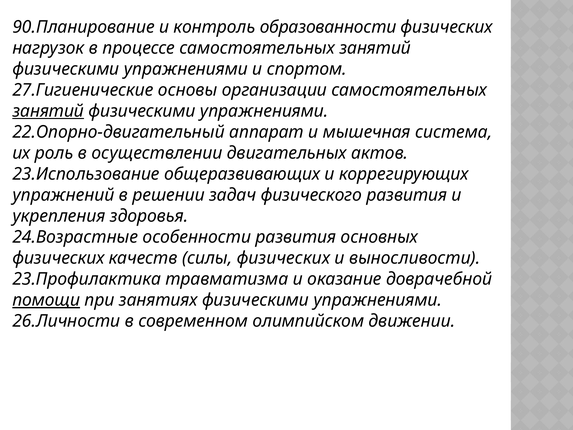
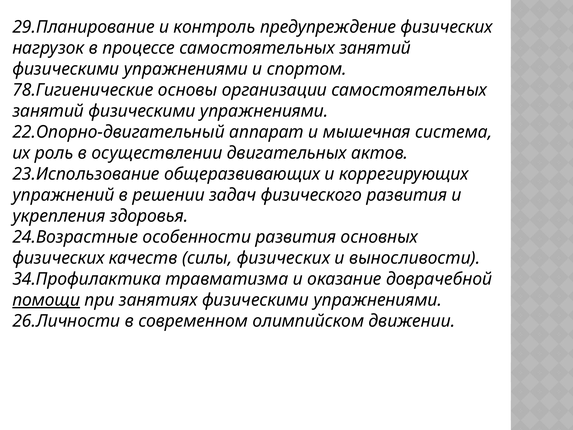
90.Планирование: 90.Планирование -> 29.Планирование
образованности: образованности -> предупреждение
27.Гигиенические: 27.Гигиенические -> 78.Гигиенические
занятий at (48, 111) underline: present -> none
23.Профилактика: 23.Профилактика -> 34.Профилактика
